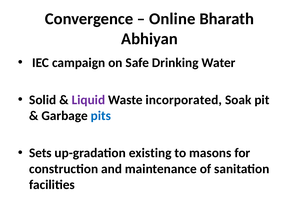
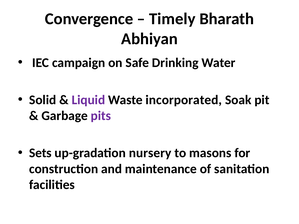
Online: Online -> Timely
pits colour: blue -> purple
existing: existing -> nursery
